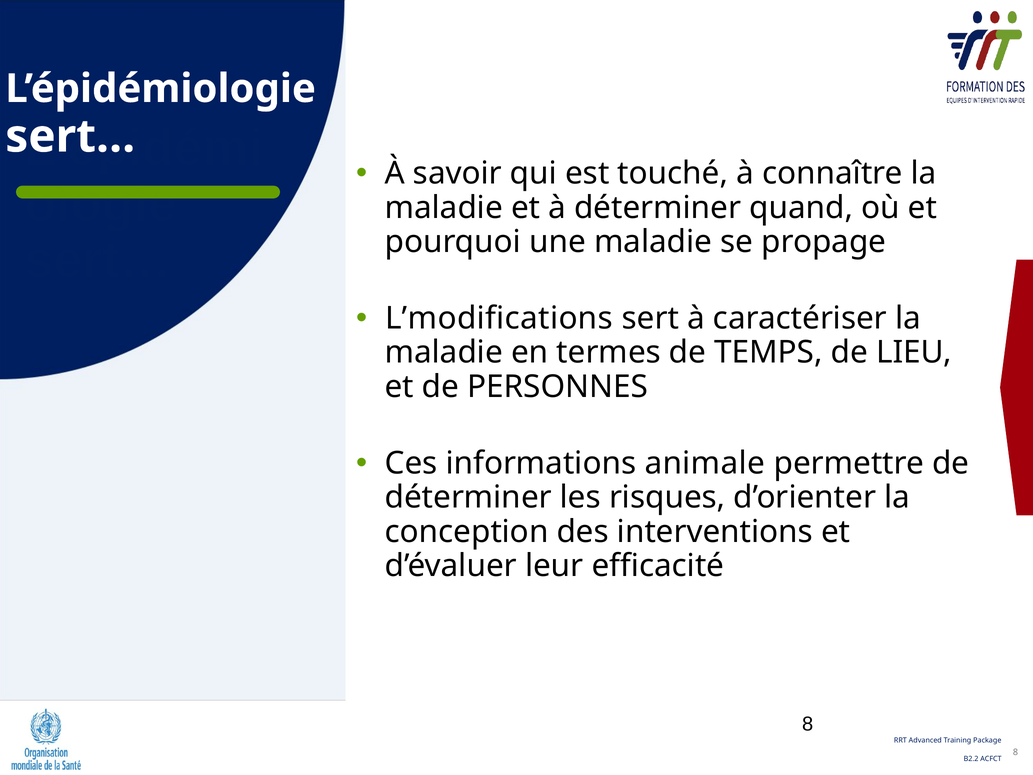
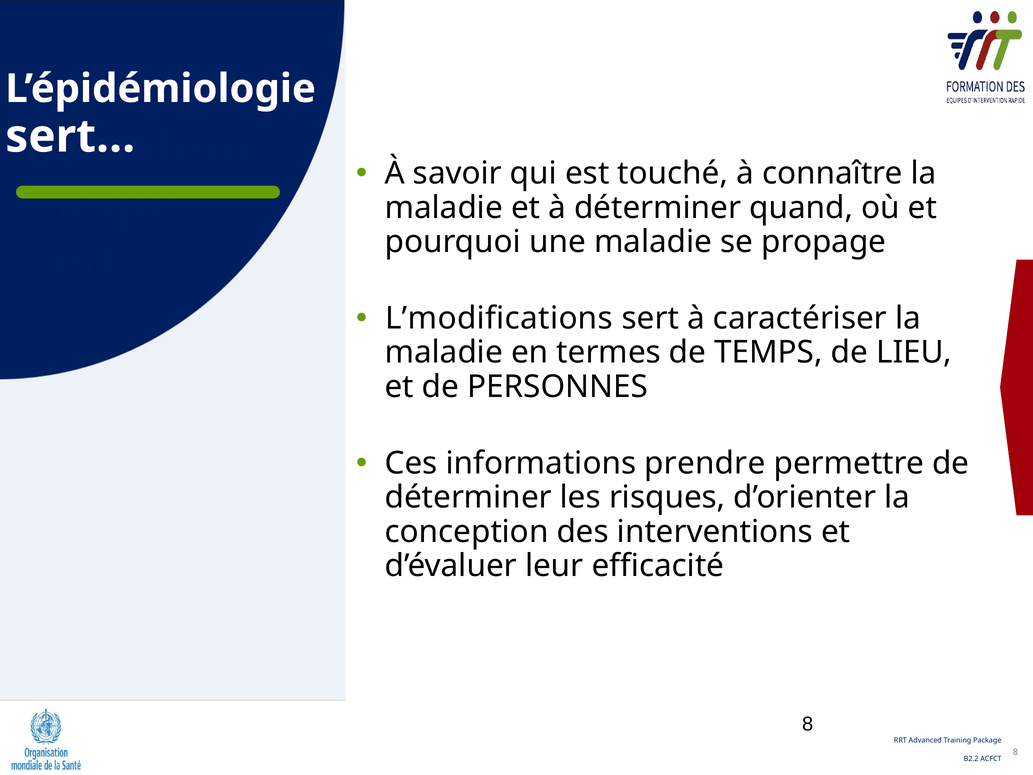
animale: animale -> prendre
